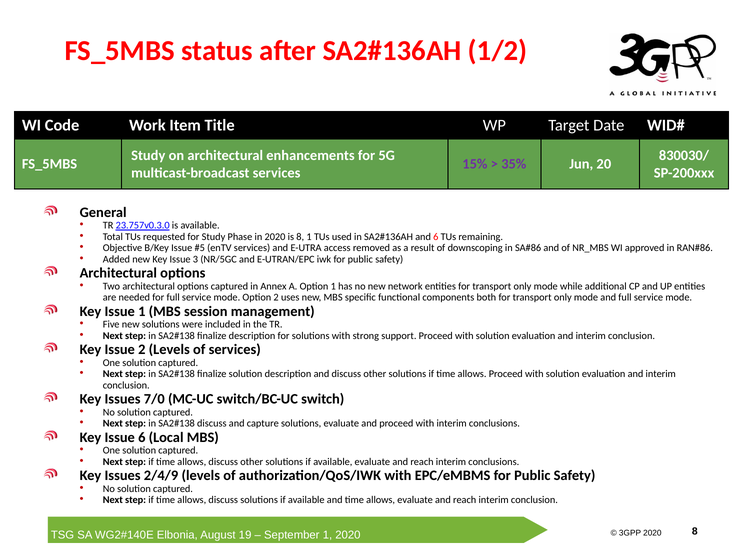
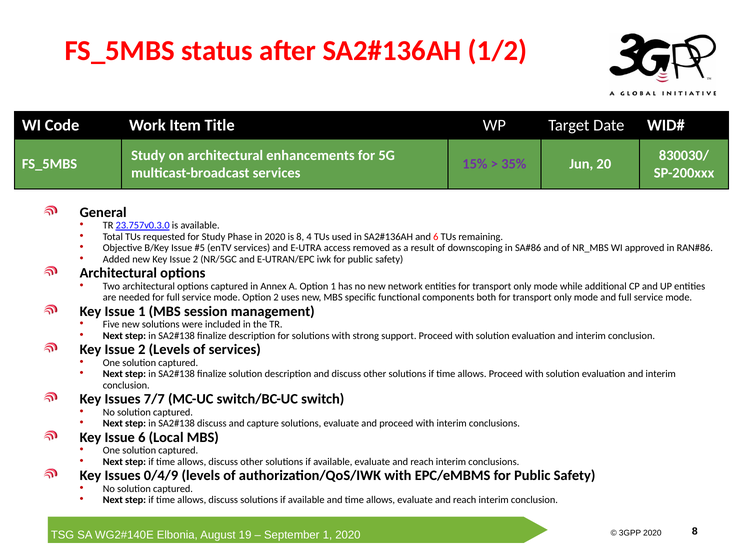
8 1: 1 -> 4
new Key Issue 3: 3 -> 2
7/0: 7/0 -> 7/7
2/4/9: 2/4/9 -> 0/4/9
